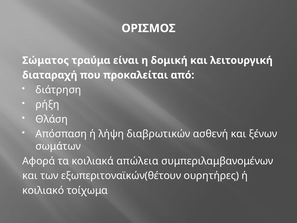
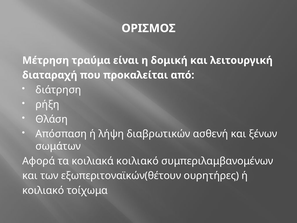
Σώματος: Σώματος -> Μέτρηση
κοιλιακά απώλεια: απώλεια -> κοιλιακό
